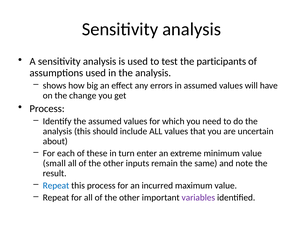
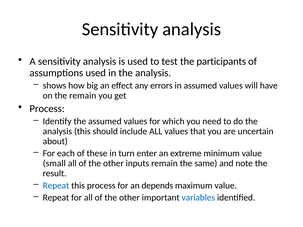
the change: change -> remain
incurred: incurred -> depends
variables colour: purple -> blue
